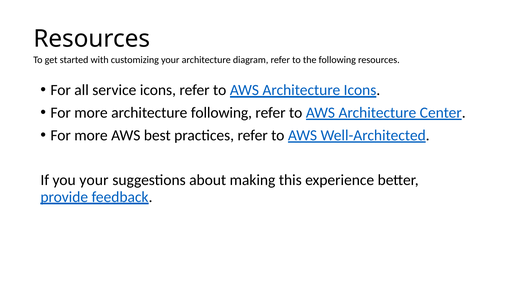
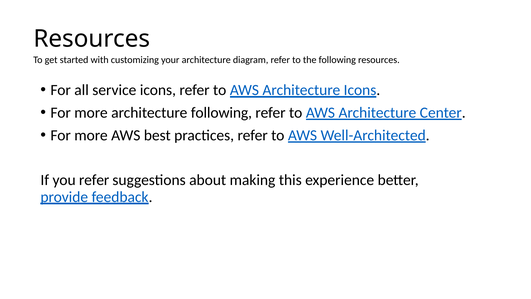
you your: your -> refer
